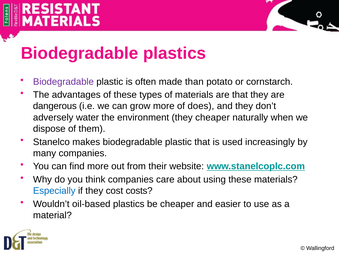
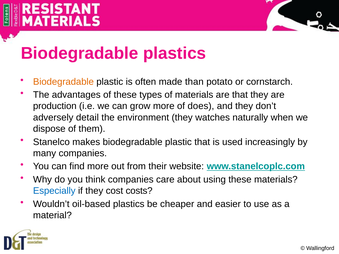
Biodegradable at (63, 82) colour: purple -> orange
dangerous: dangerous -> production
water: water -> detail
they cheaper: cheaper -> watches
